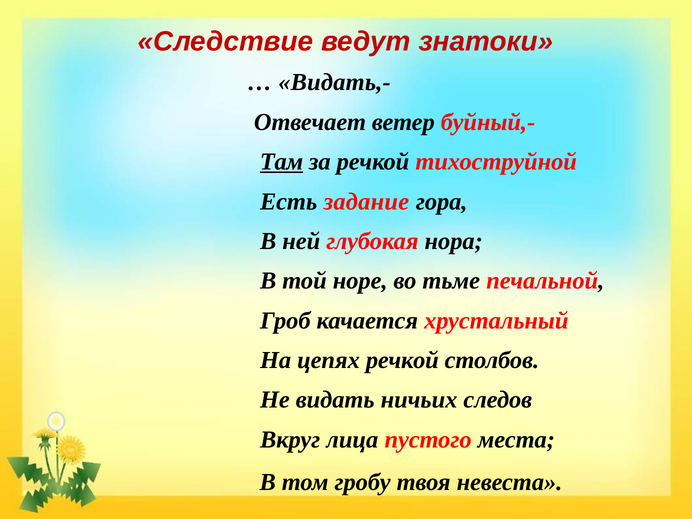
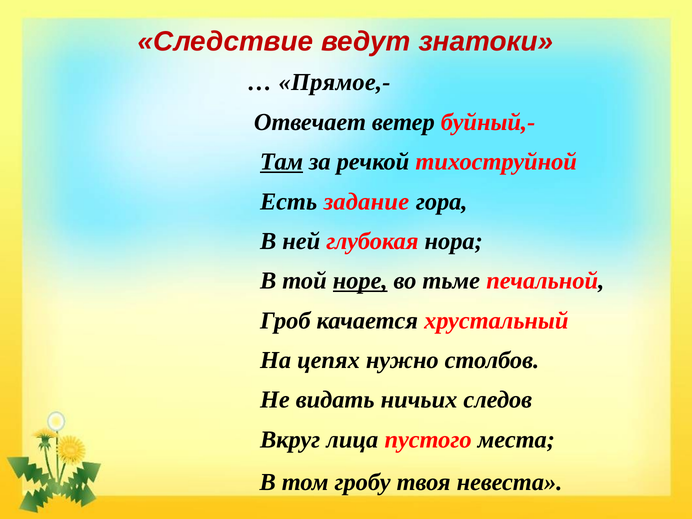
Видать,-: Видать,- -> Прямое,-
норе underline: none -> present
цепях речкой: речкой -> нужно
